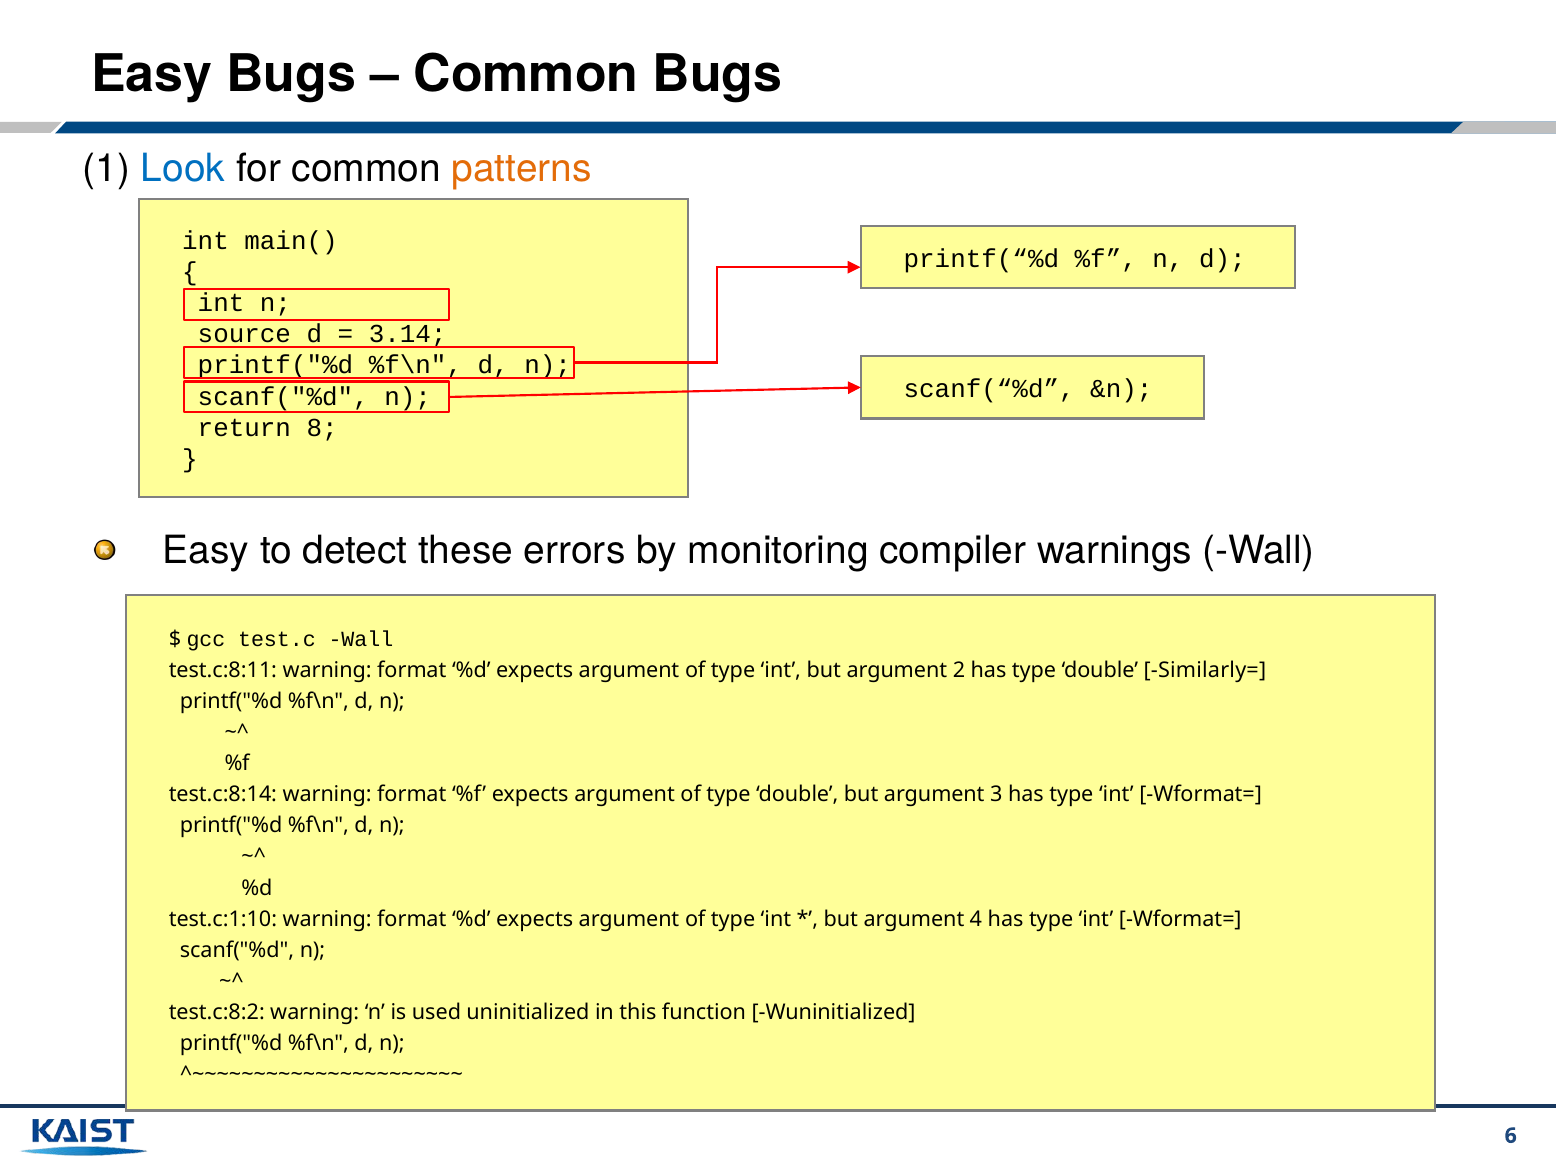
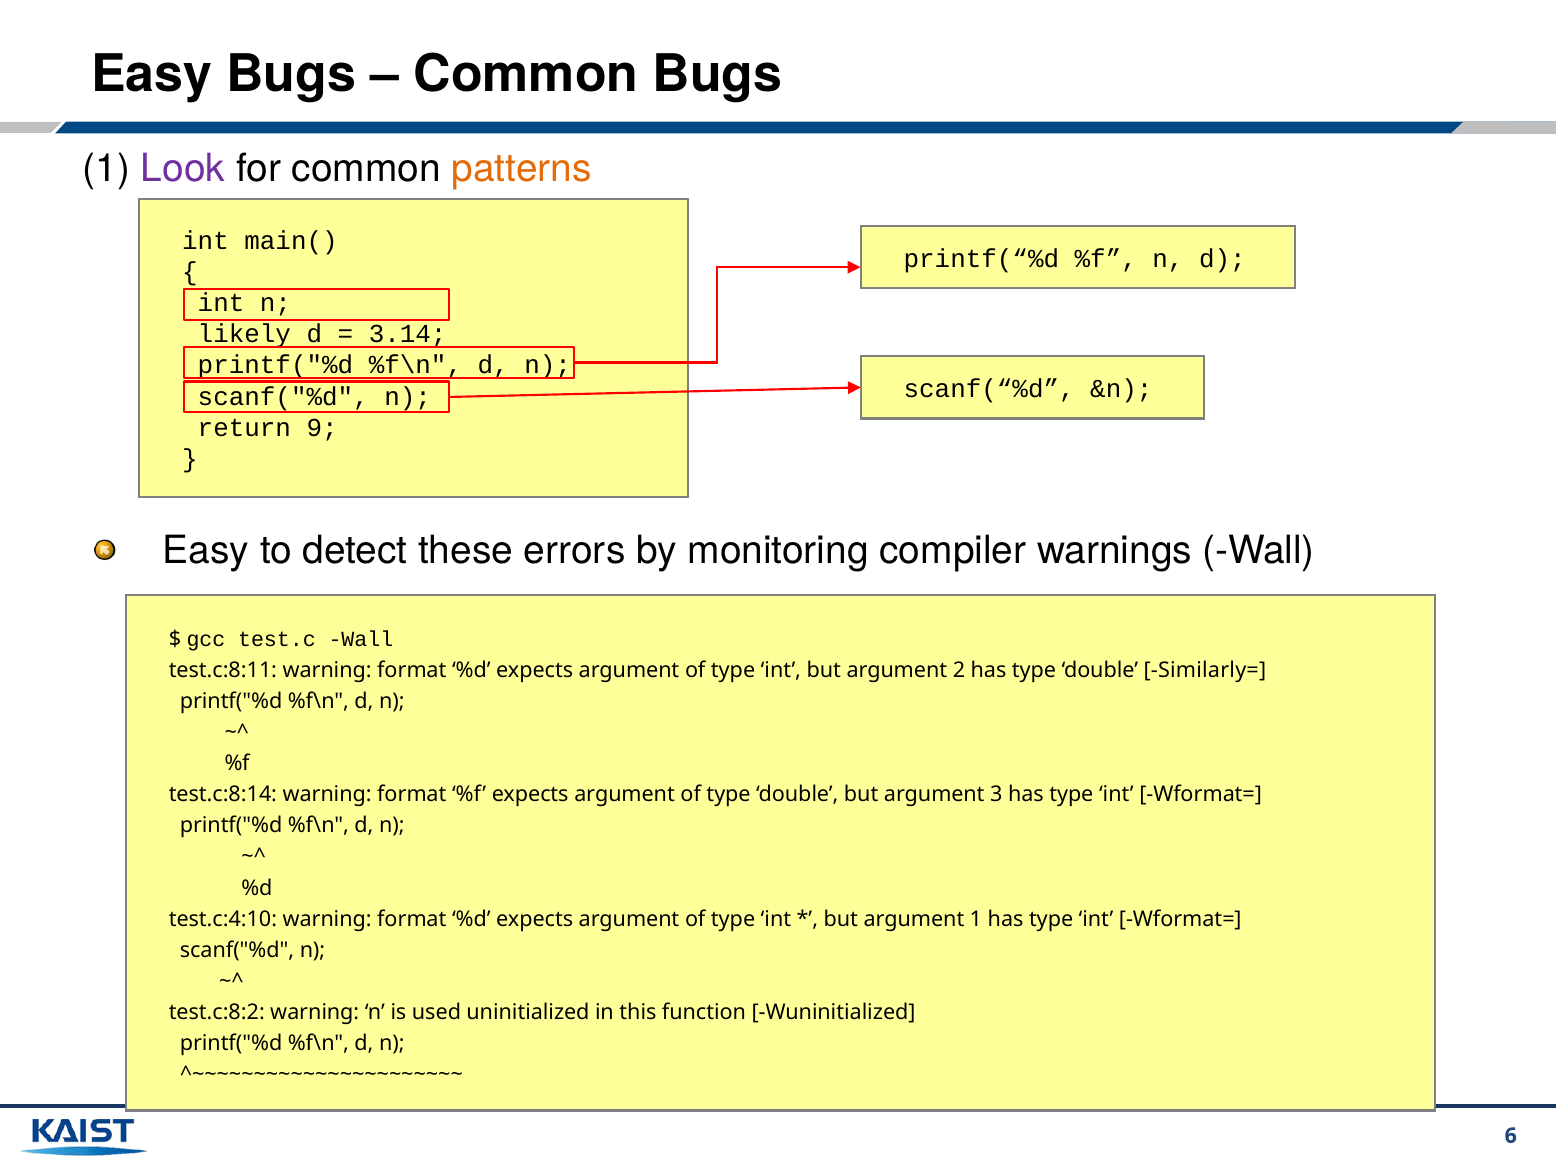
Look colour: blue -> purple
source: source -> likely
8: 8 -> 9
test.c:1:10: test.c:1:10 -> test.c:4:10
argument 4: 4 -> 1
